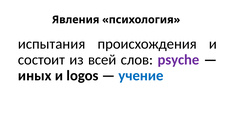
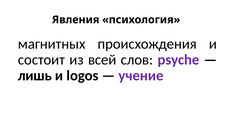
испытания: испытания -> магнитных
иных: иных -> лишь
учение colour: blue -> purple
